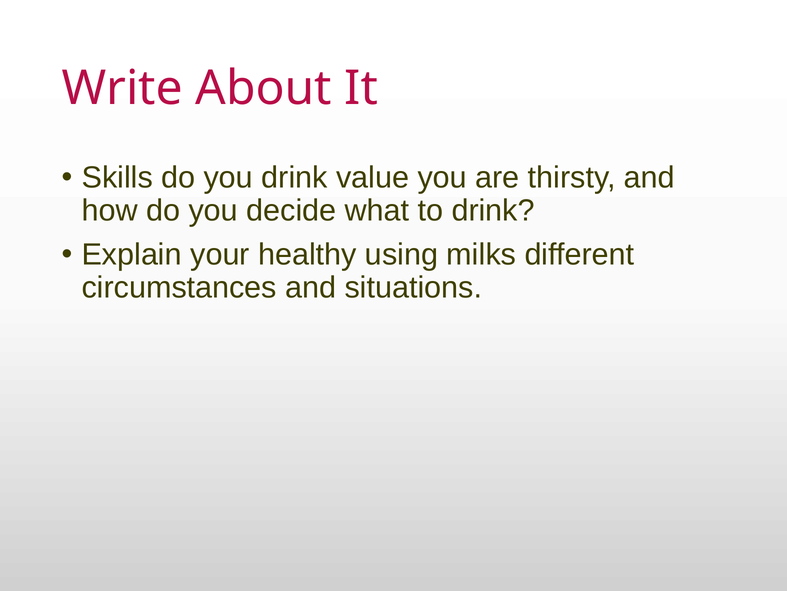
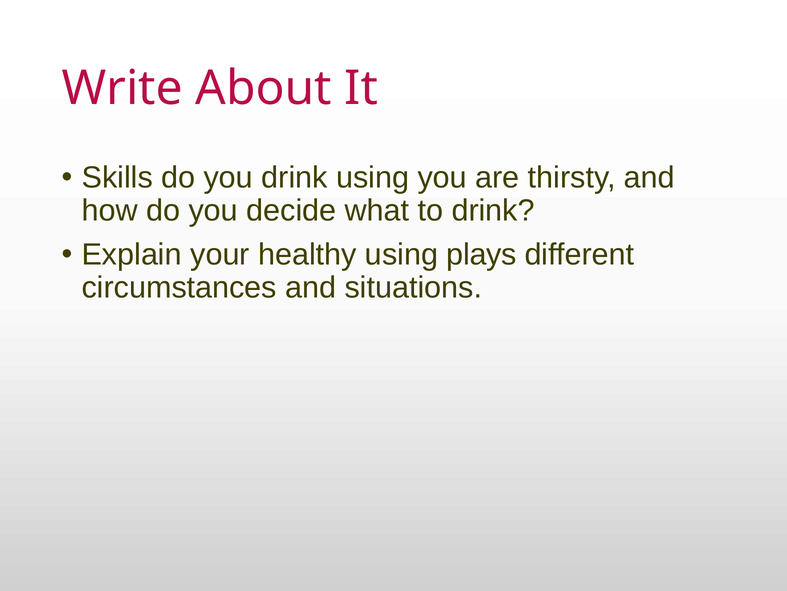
drink value: value -> using
milks: milks -> plays
